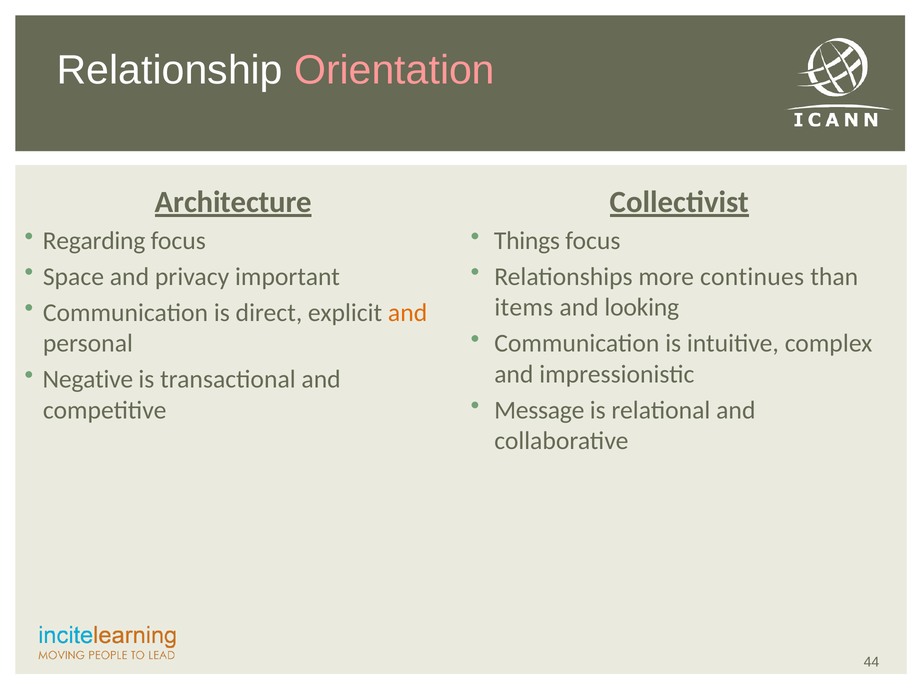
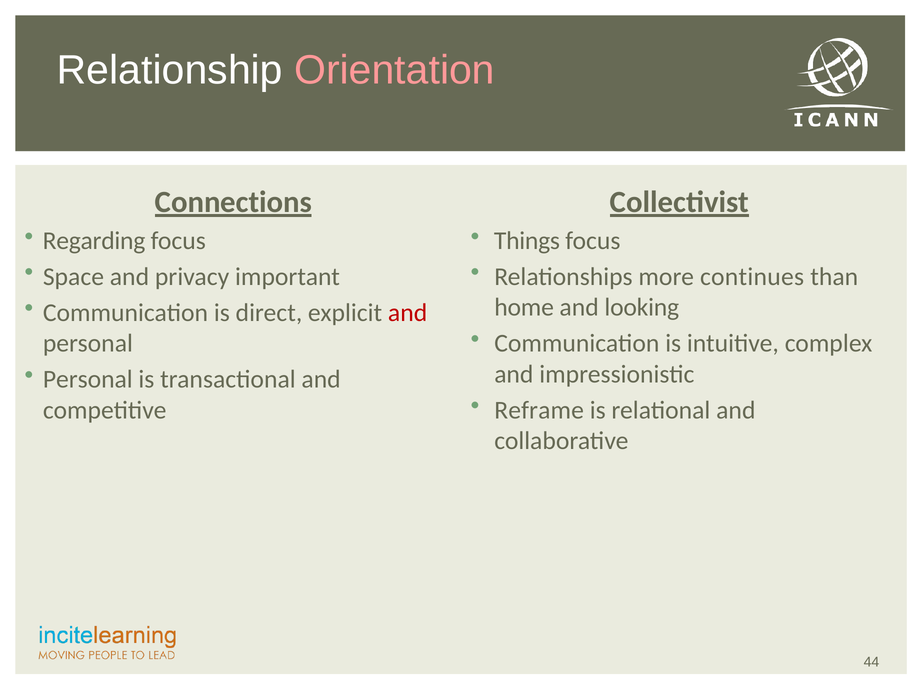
Architecture: Architecture -> Connections
items: items -> home
and at (408, 313) colour: orange -> red
Negative at (88, 379): Negative -> Personal
Message: Message -> Reframe
